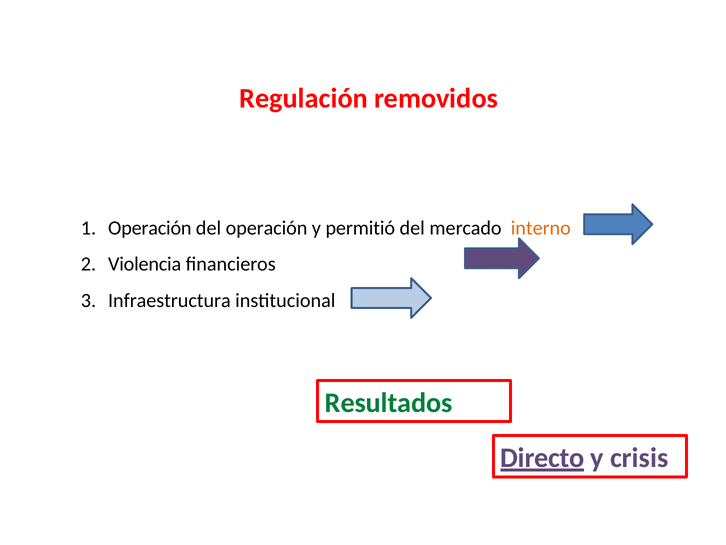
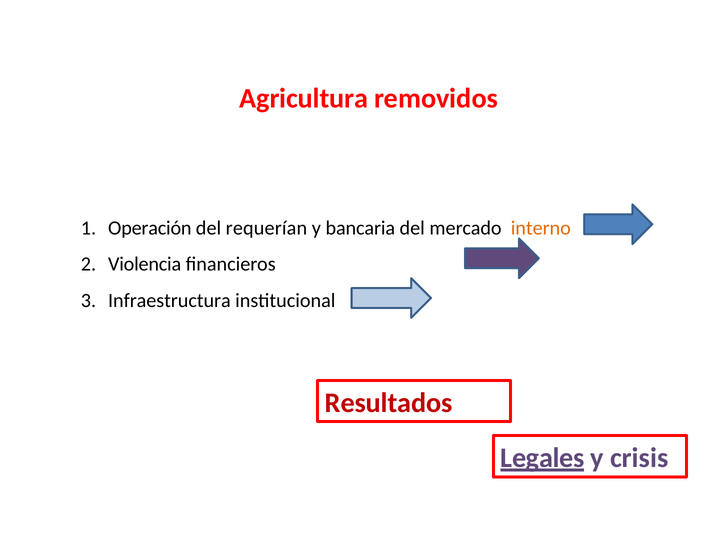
Regulación: Regulación -> Agricultura
del operación: operación -> requerían
permitió: permitió -> bancaria
Resultados colour: green -> red
Directo: Directo -> Legales
